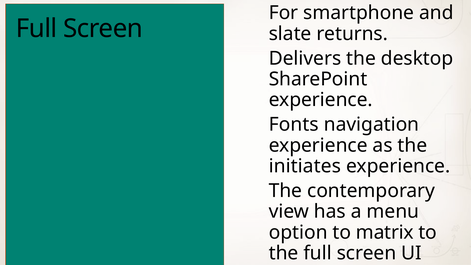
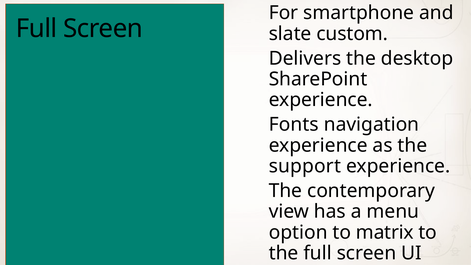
returns: returns -> custom
initiates: initiates -> support
